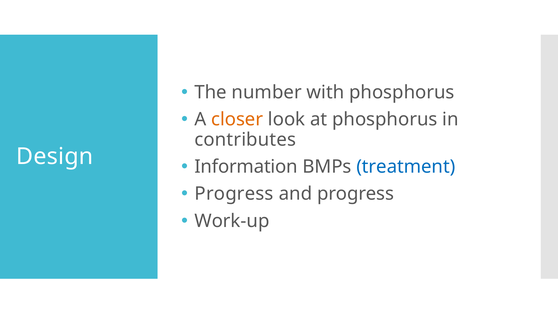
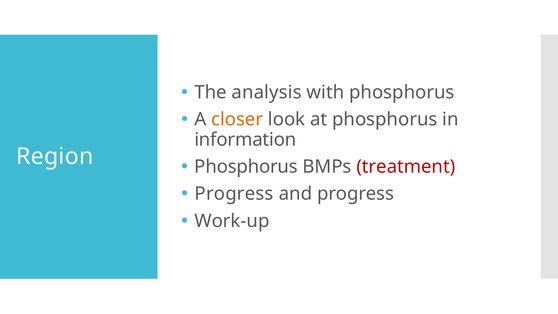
number: number -> analysis
contributes: contributes -> information
Design: Design -> Region
Information at (246, 167): Information -> Phosphorus
treatment colour: blue -> red
